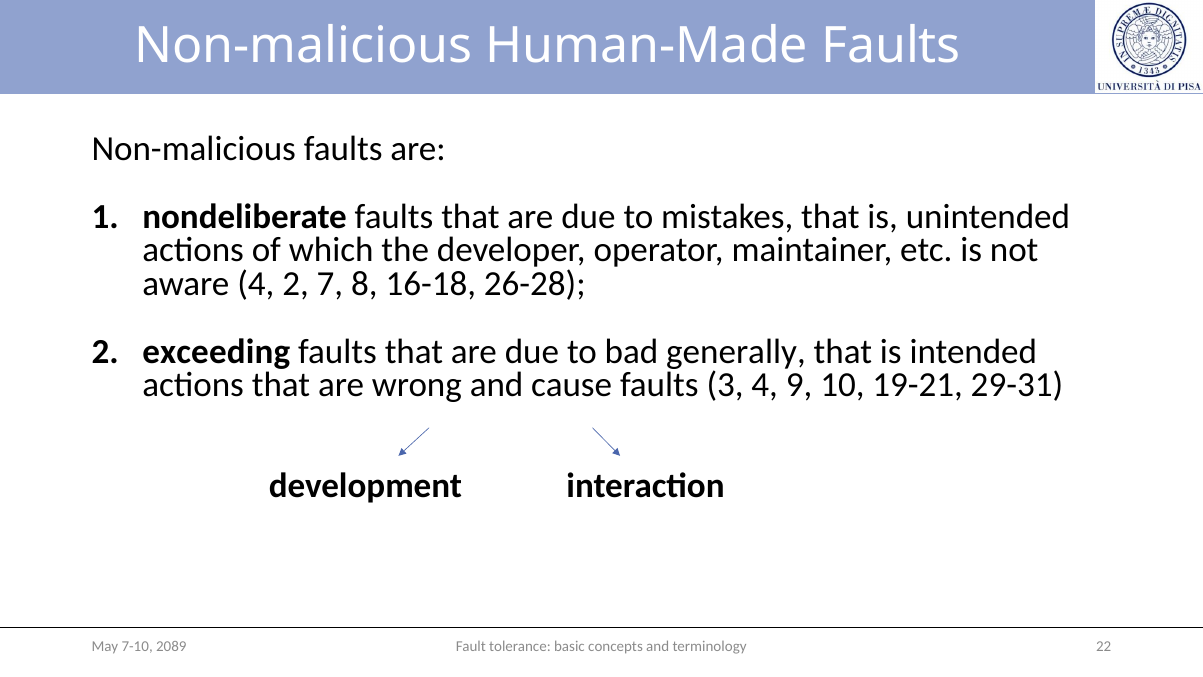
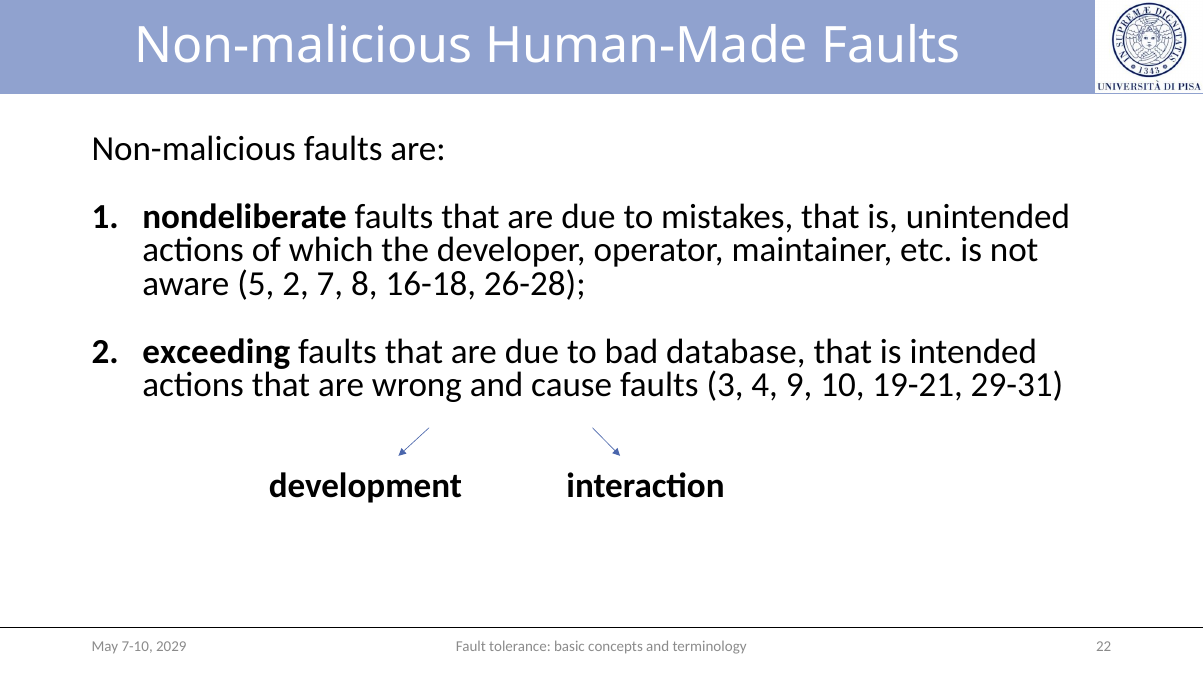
aware 4: 4 -> 5
generally: generally -> database
2089: 2089 -> 2029
